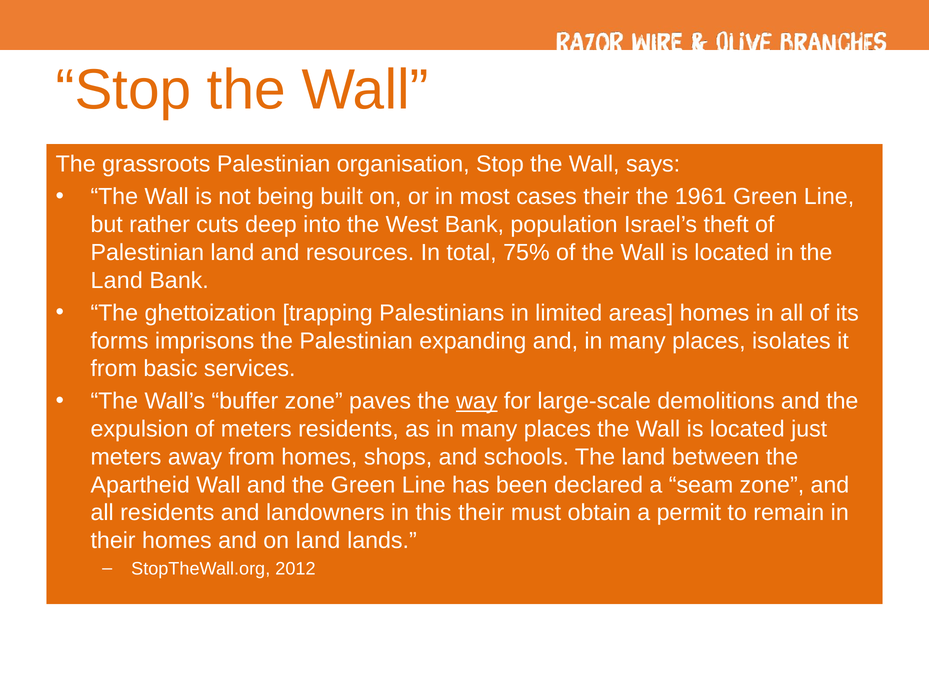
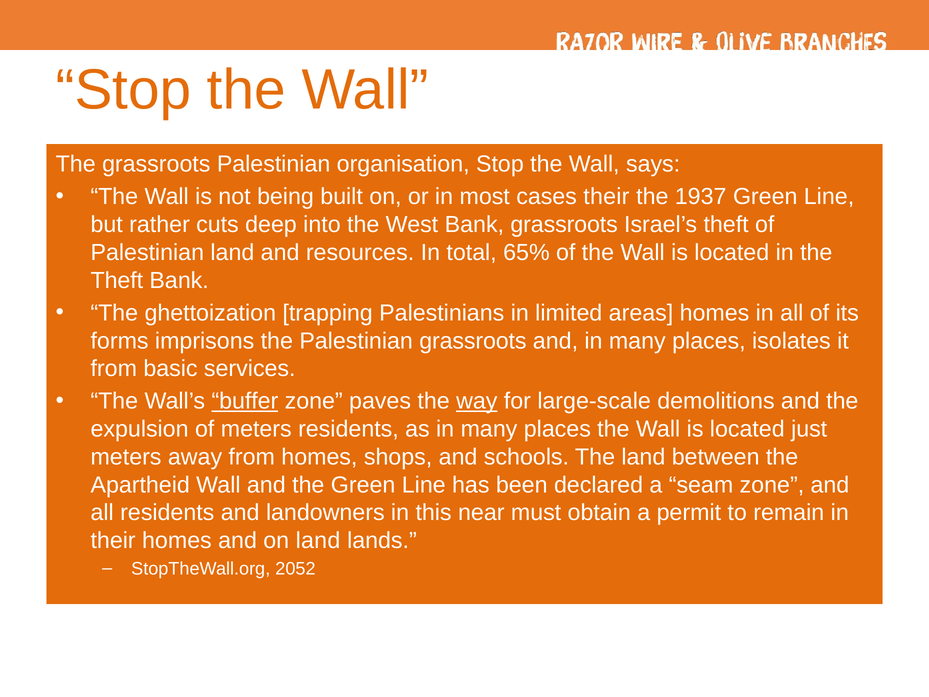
1961: 1961 -> 1937
Bank population: population -> grassroots
75%: 75% -> 65%
Land at (117, 280): Land -> Theft
Palestinian expanding: expanding -> grassroots
buffer underline: none -> present
this their: their -> near
2012: 2012 -> 2052
